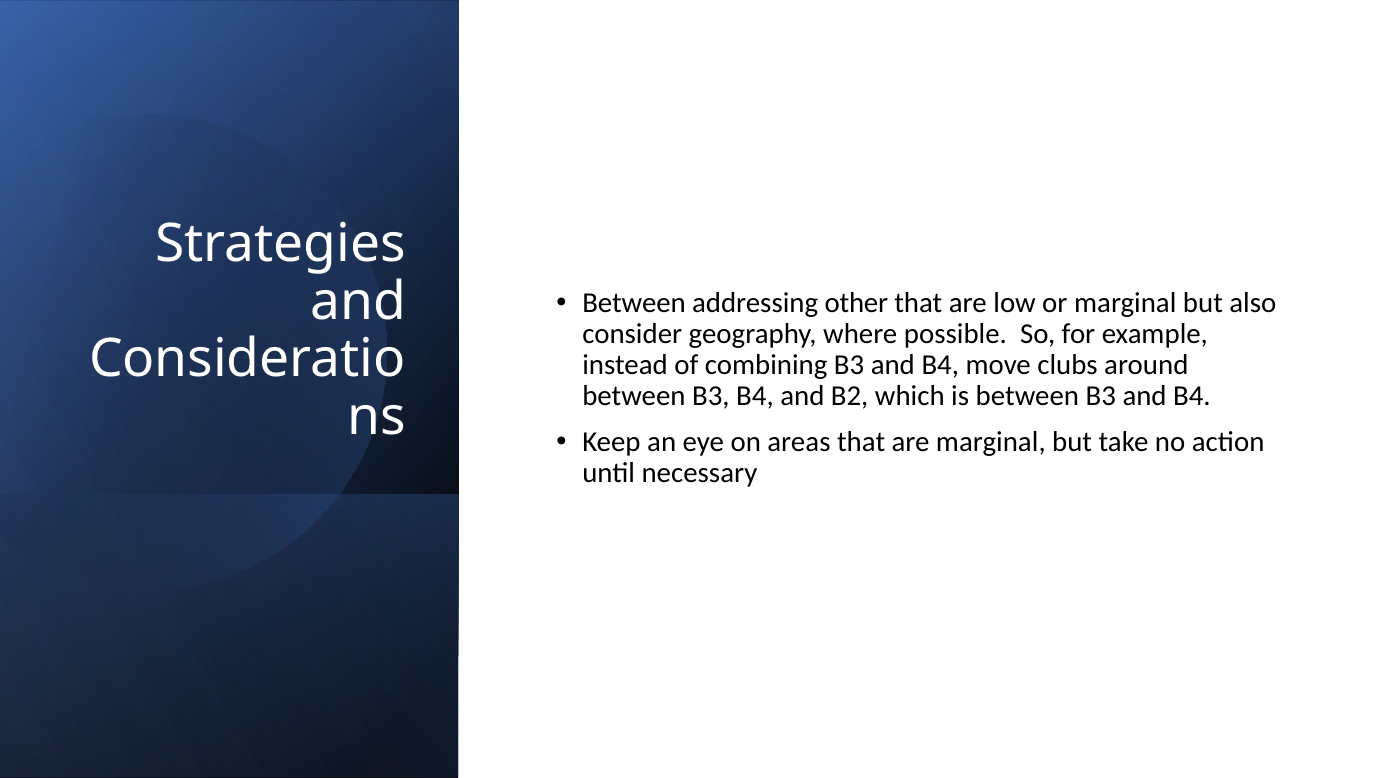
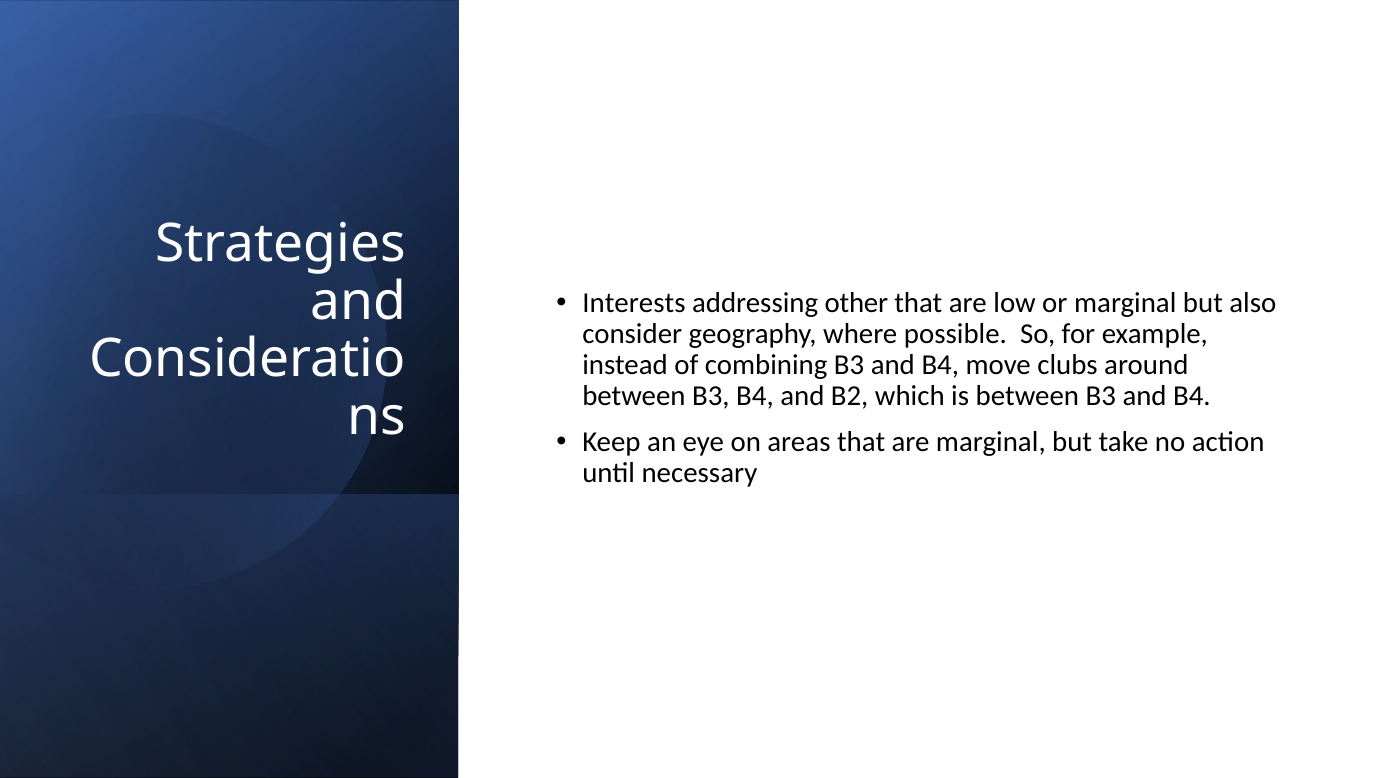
Between at (634, 303): Between -> Interests
